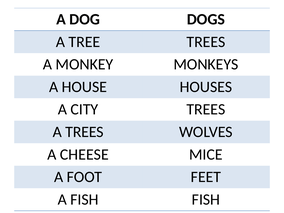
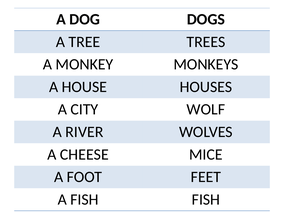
CITY TREES: TREES -> WOLF
A TREES: TREES -> RIVER
